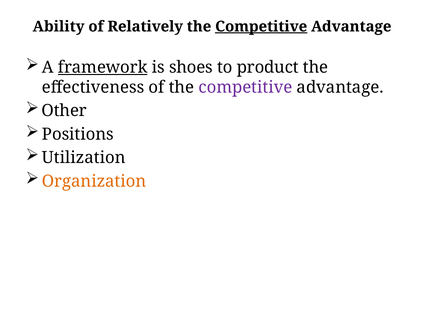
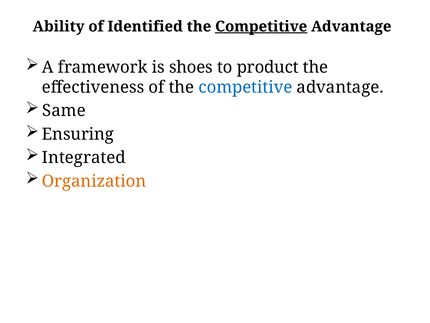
Relatively: Relatively -> Identified
framework underline: present -> none
competitive at (245, 87) colour: purple -> blue
Other: Other -> Same
Positions: Positions -> Ensuring
Utilization: Utilization -> Integrated
